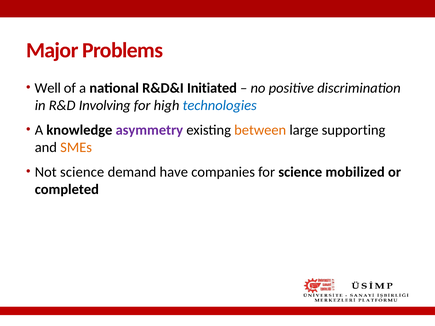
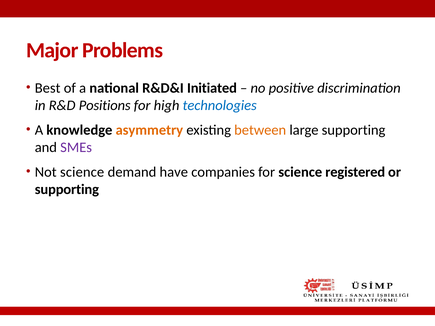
Well: Well -> Best
Involving: Involving -> Positions
asymmetry colour: purple -> orange
SMEs colour: orange -> purple
mobilized: mobilized -> registered
completed at (67, 190): completed -> supporting
